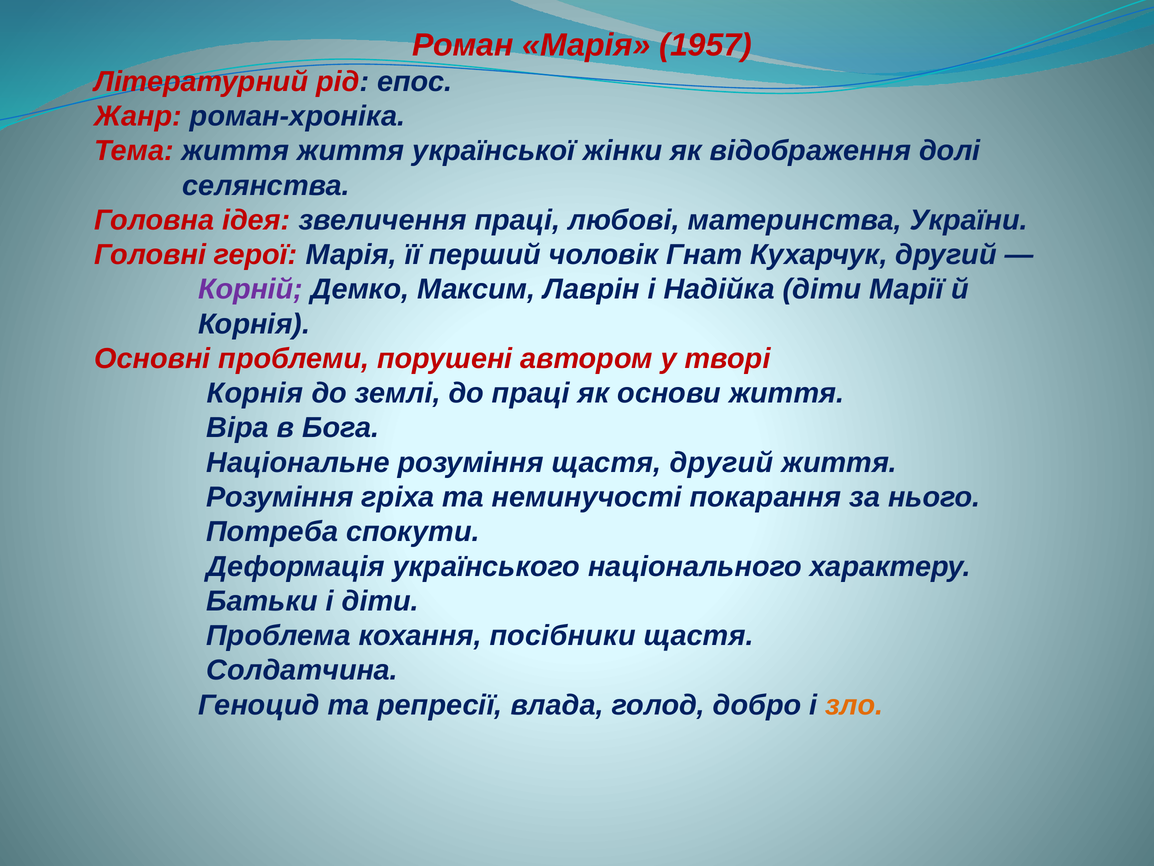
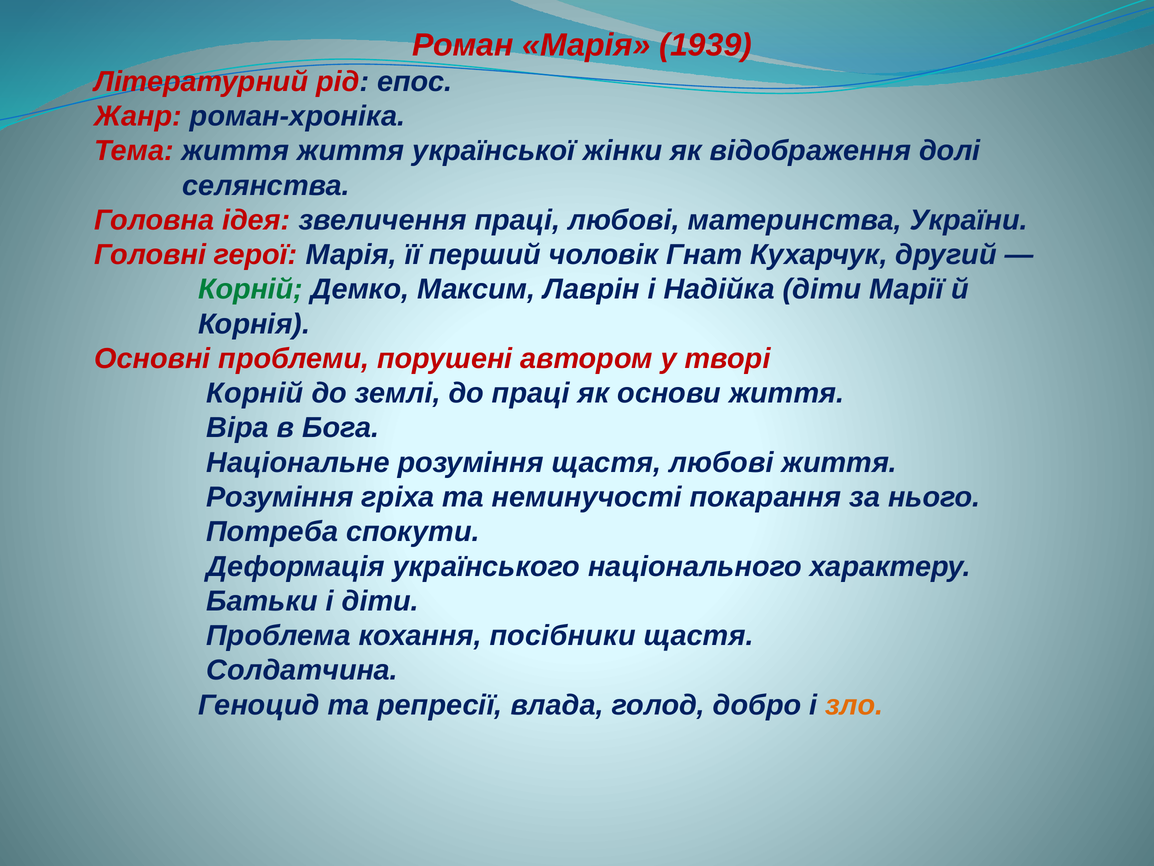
1957: 1957 -> 1939
Корній at (251, 289) colour: purple -> green
Корнія at (255, 393): Корнія -> Корній
щастя другий: другий -> любові
